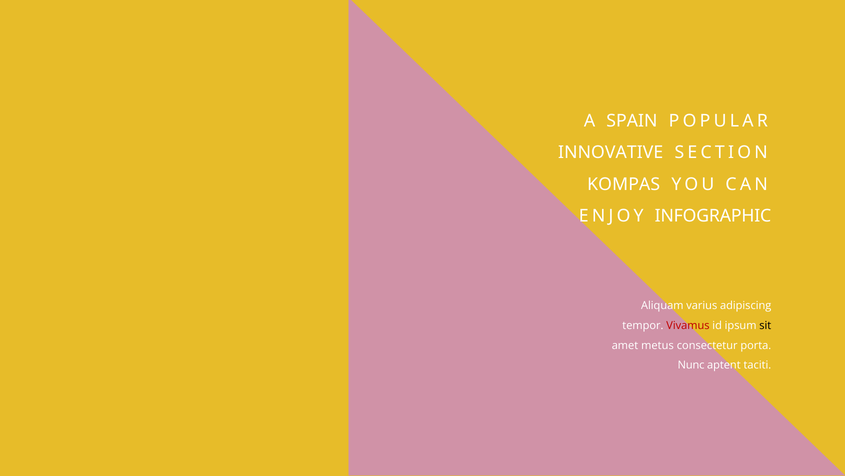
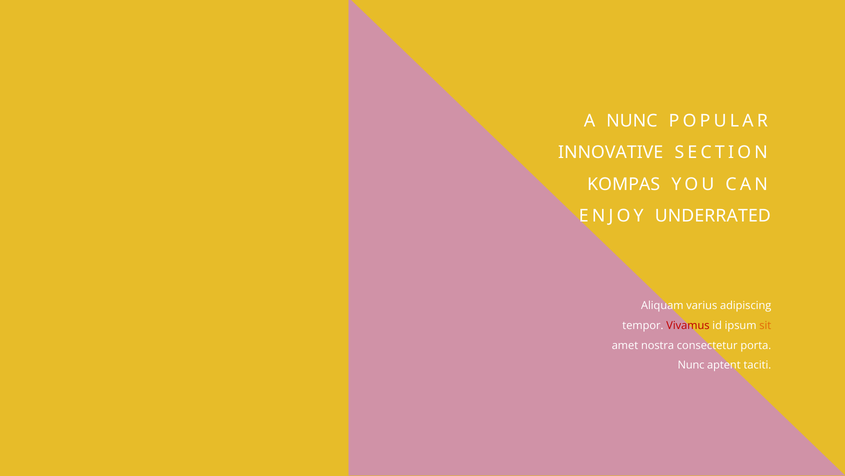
A SPAIN: SPAIN -> NUNC
INFOGRAPHIC: INFOGRAPHIC -> UNDERRATED
sit colour: black -> orange
metus: metus -> nostra
